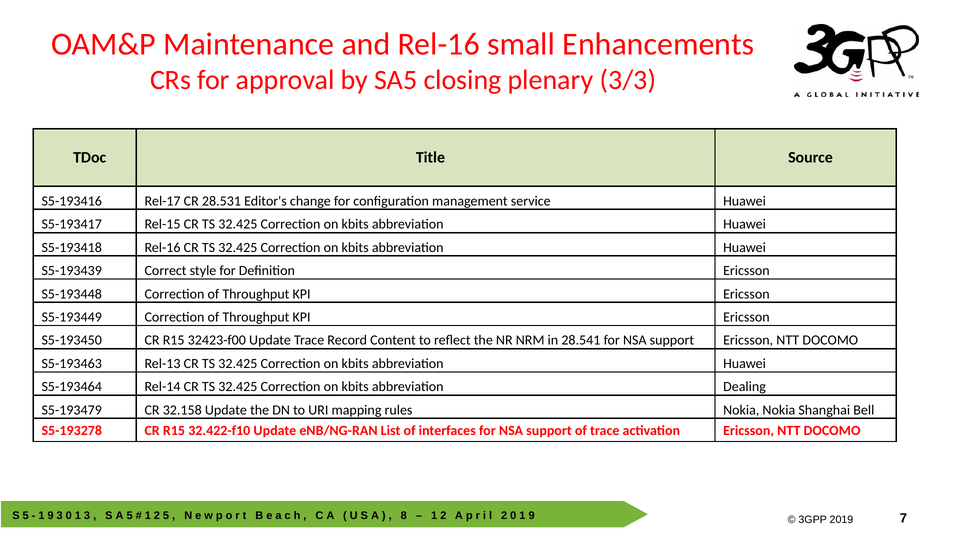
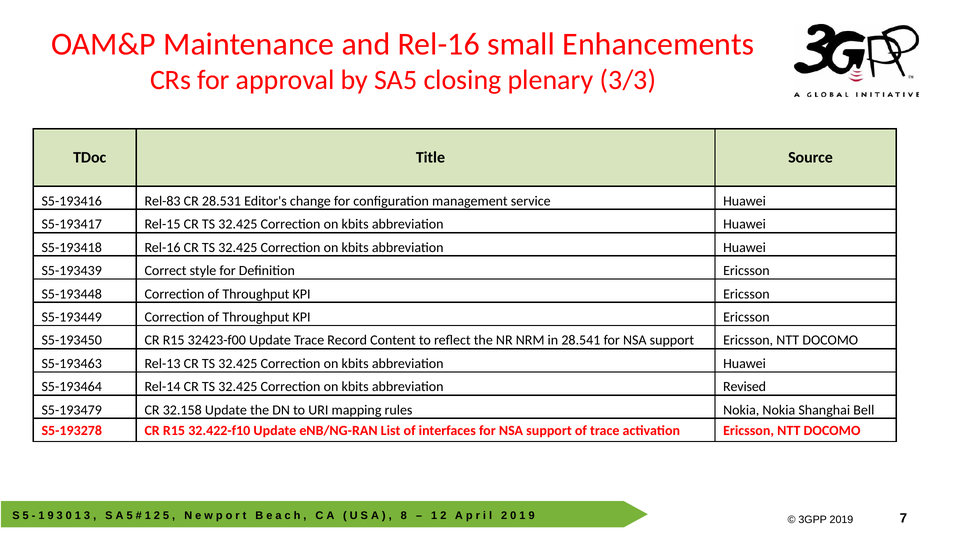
Rel-17: Rel-17 -> Rel-83
Dealing: Dealing -> Revised
